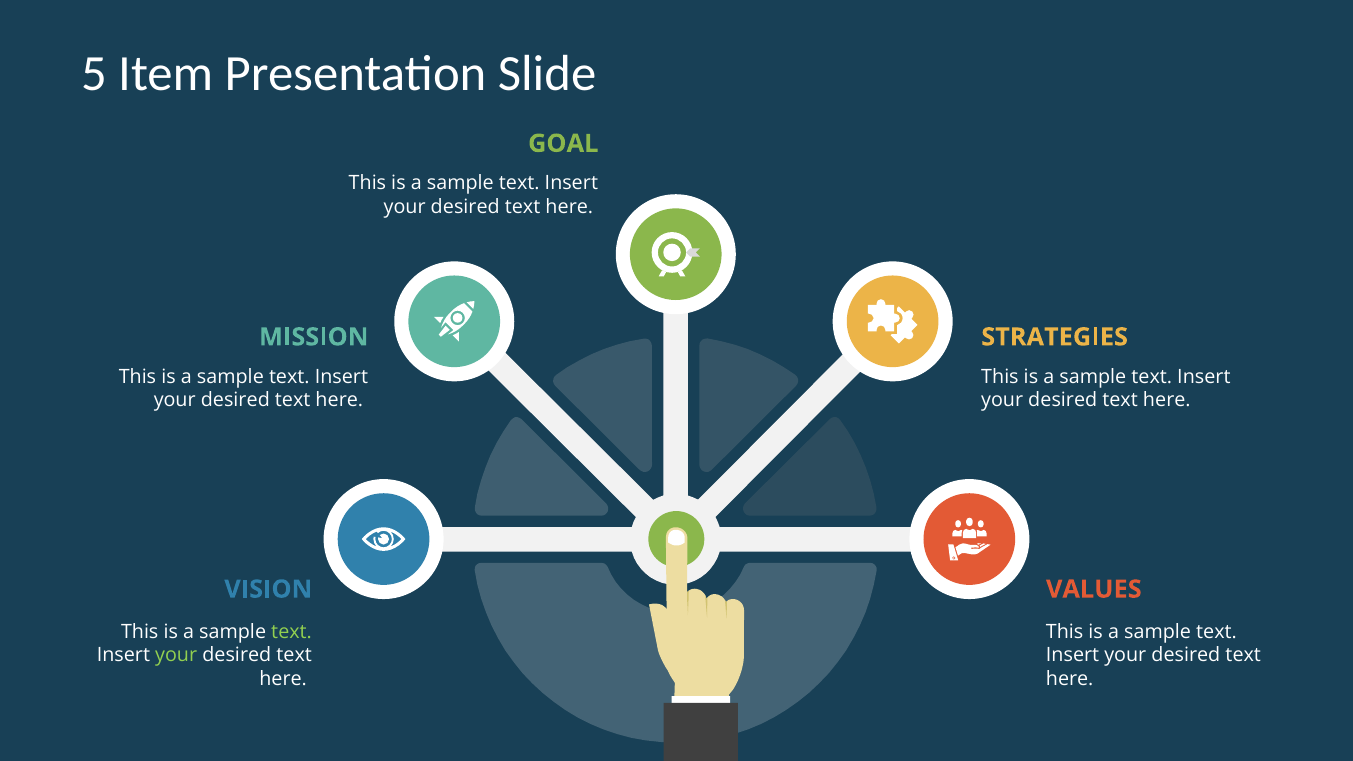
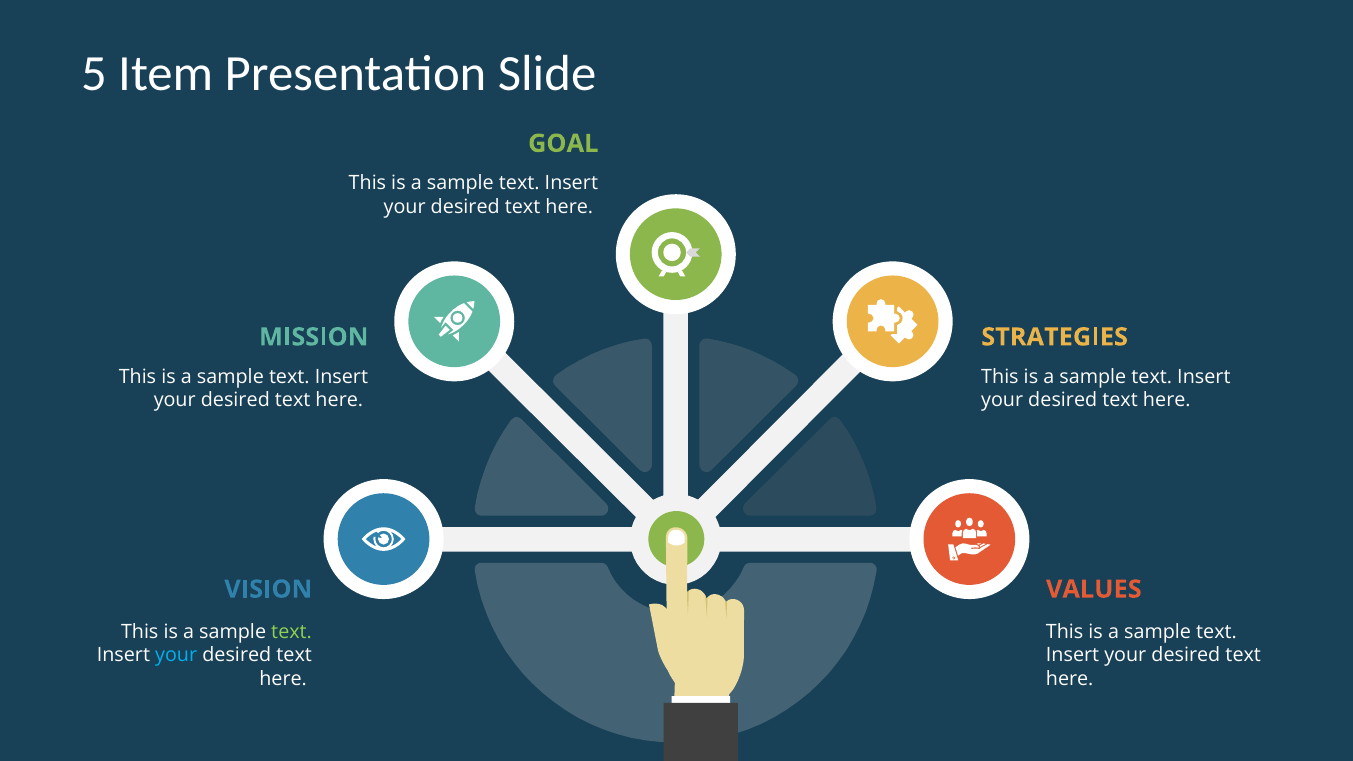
your at (176, 656) colour: light green -> light blue
